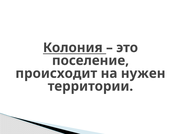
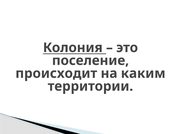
нужен: нужен -> каким
